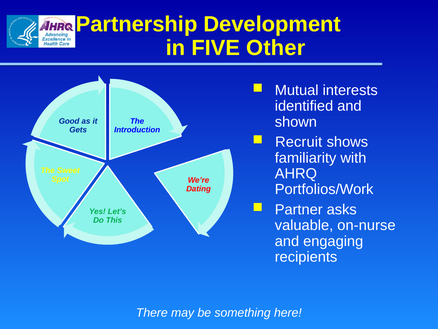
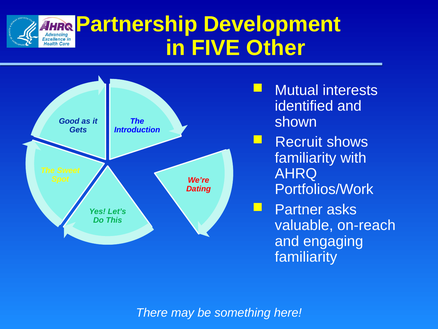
on-nurse: on-nurse -> on-reach
recipients at (306, 257): recipients -> familiarity
